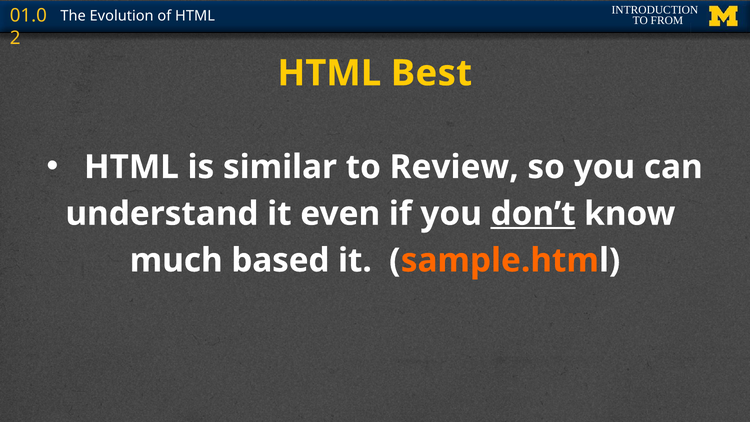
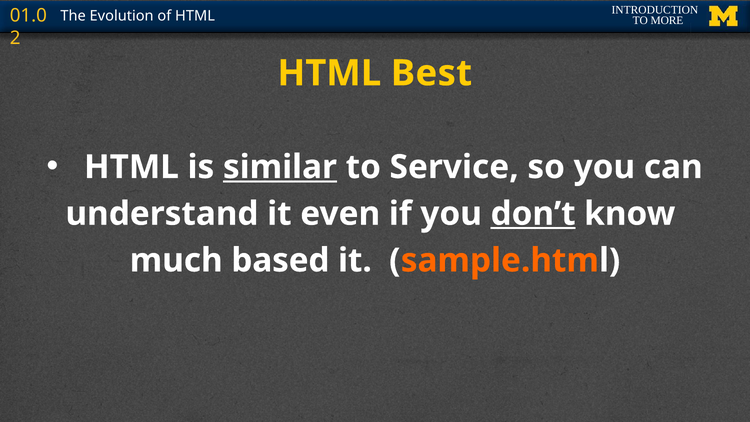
FROM: FROM -> MORE
similar underline: none -> present
Review: Review -> Service
